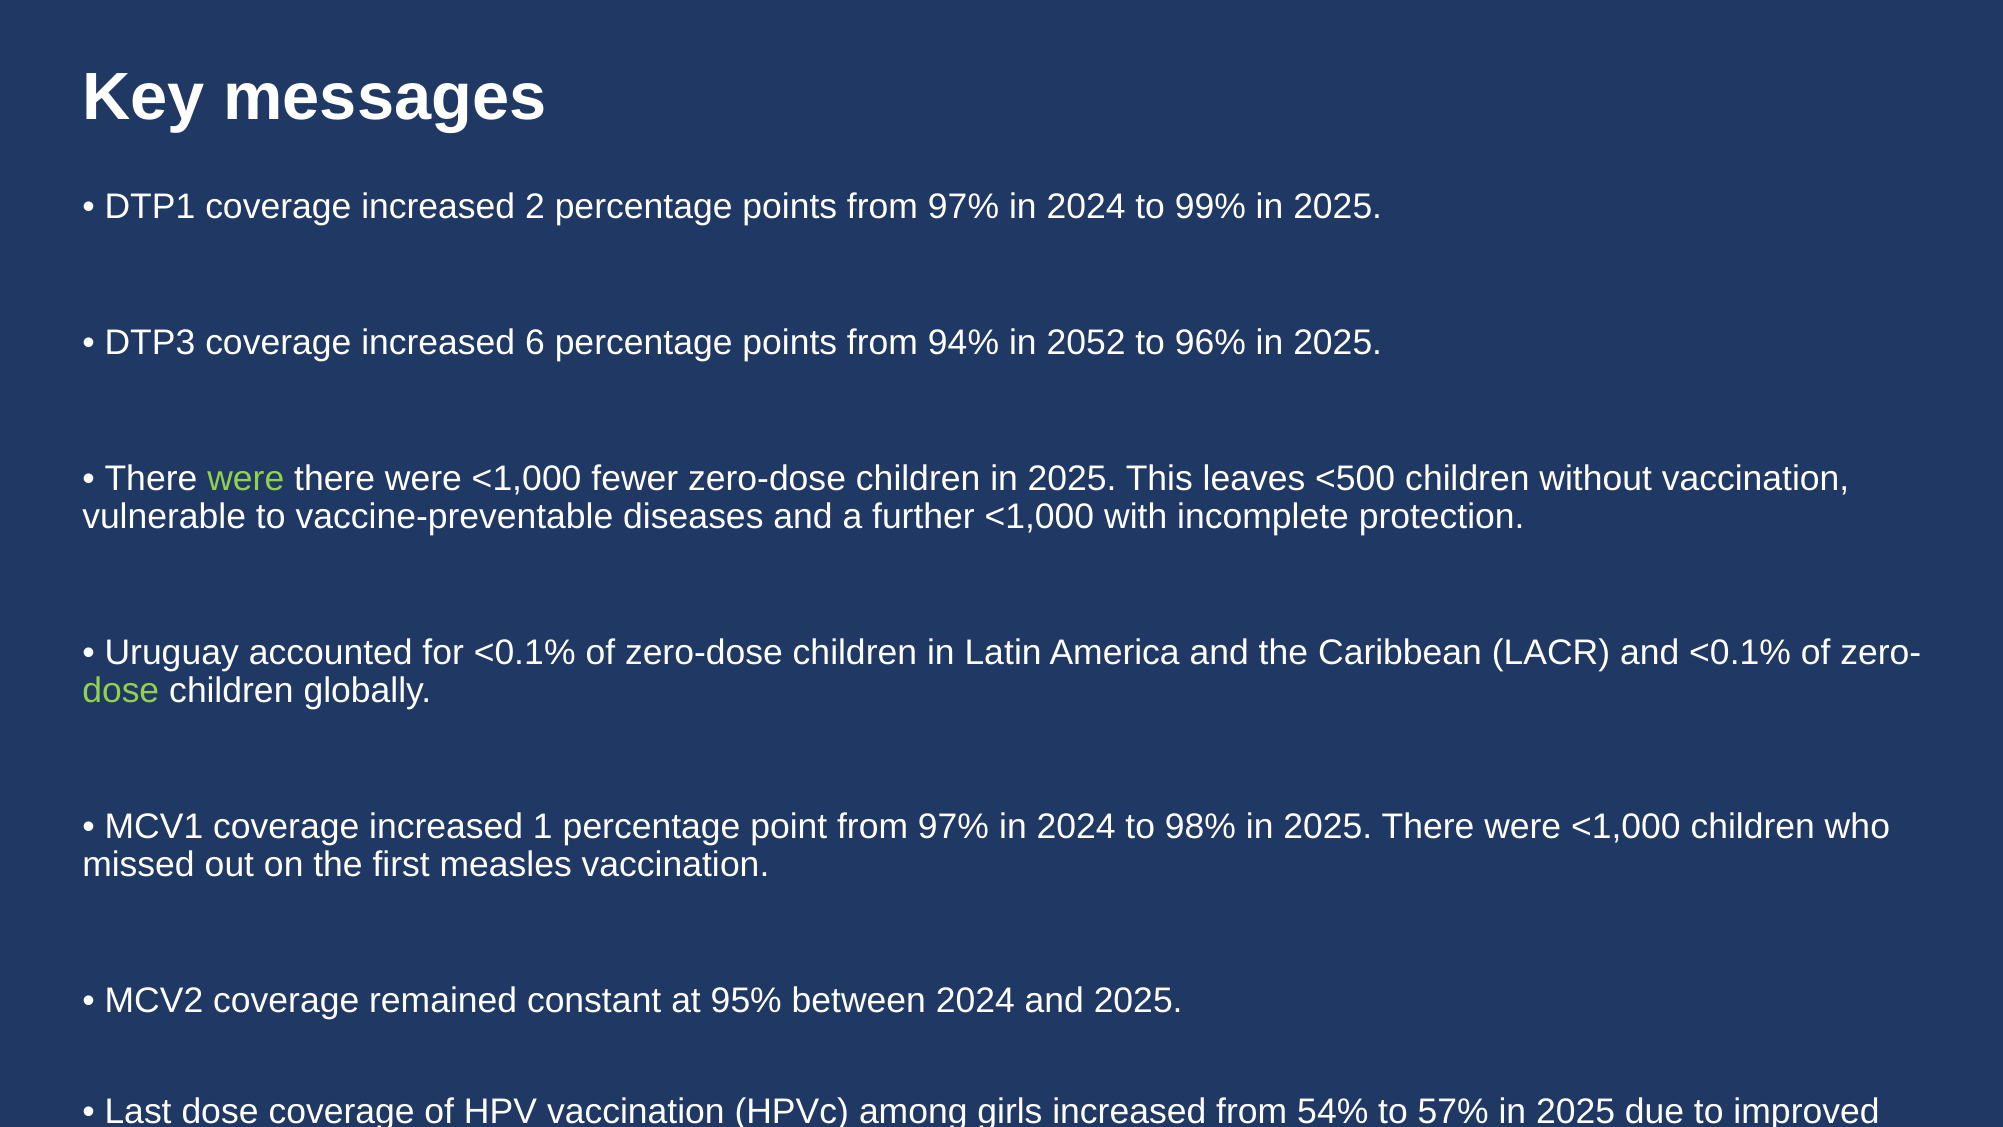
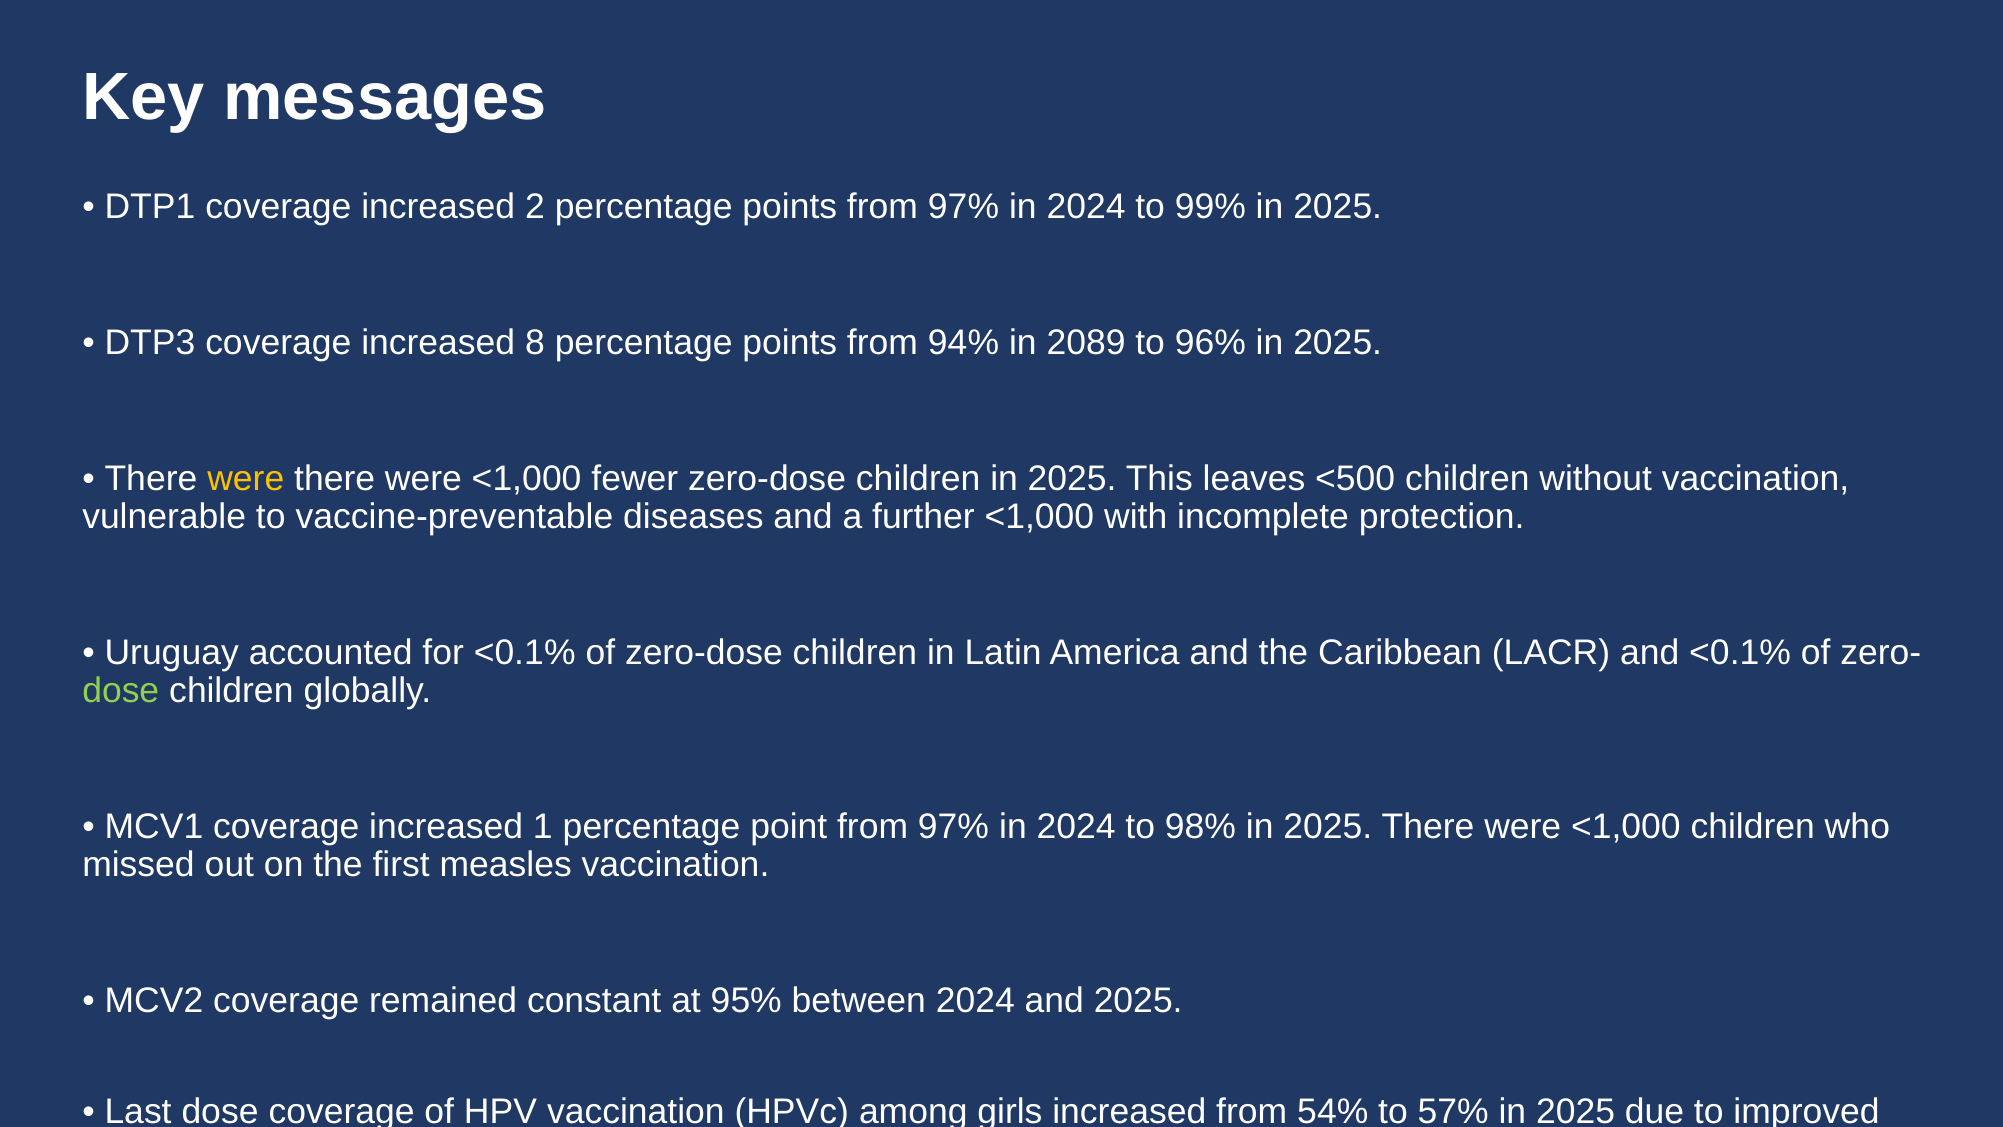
6: 6 -> 8
2052: 2052 -> 2089
were at (246, 478) colour: light green -> yellow
